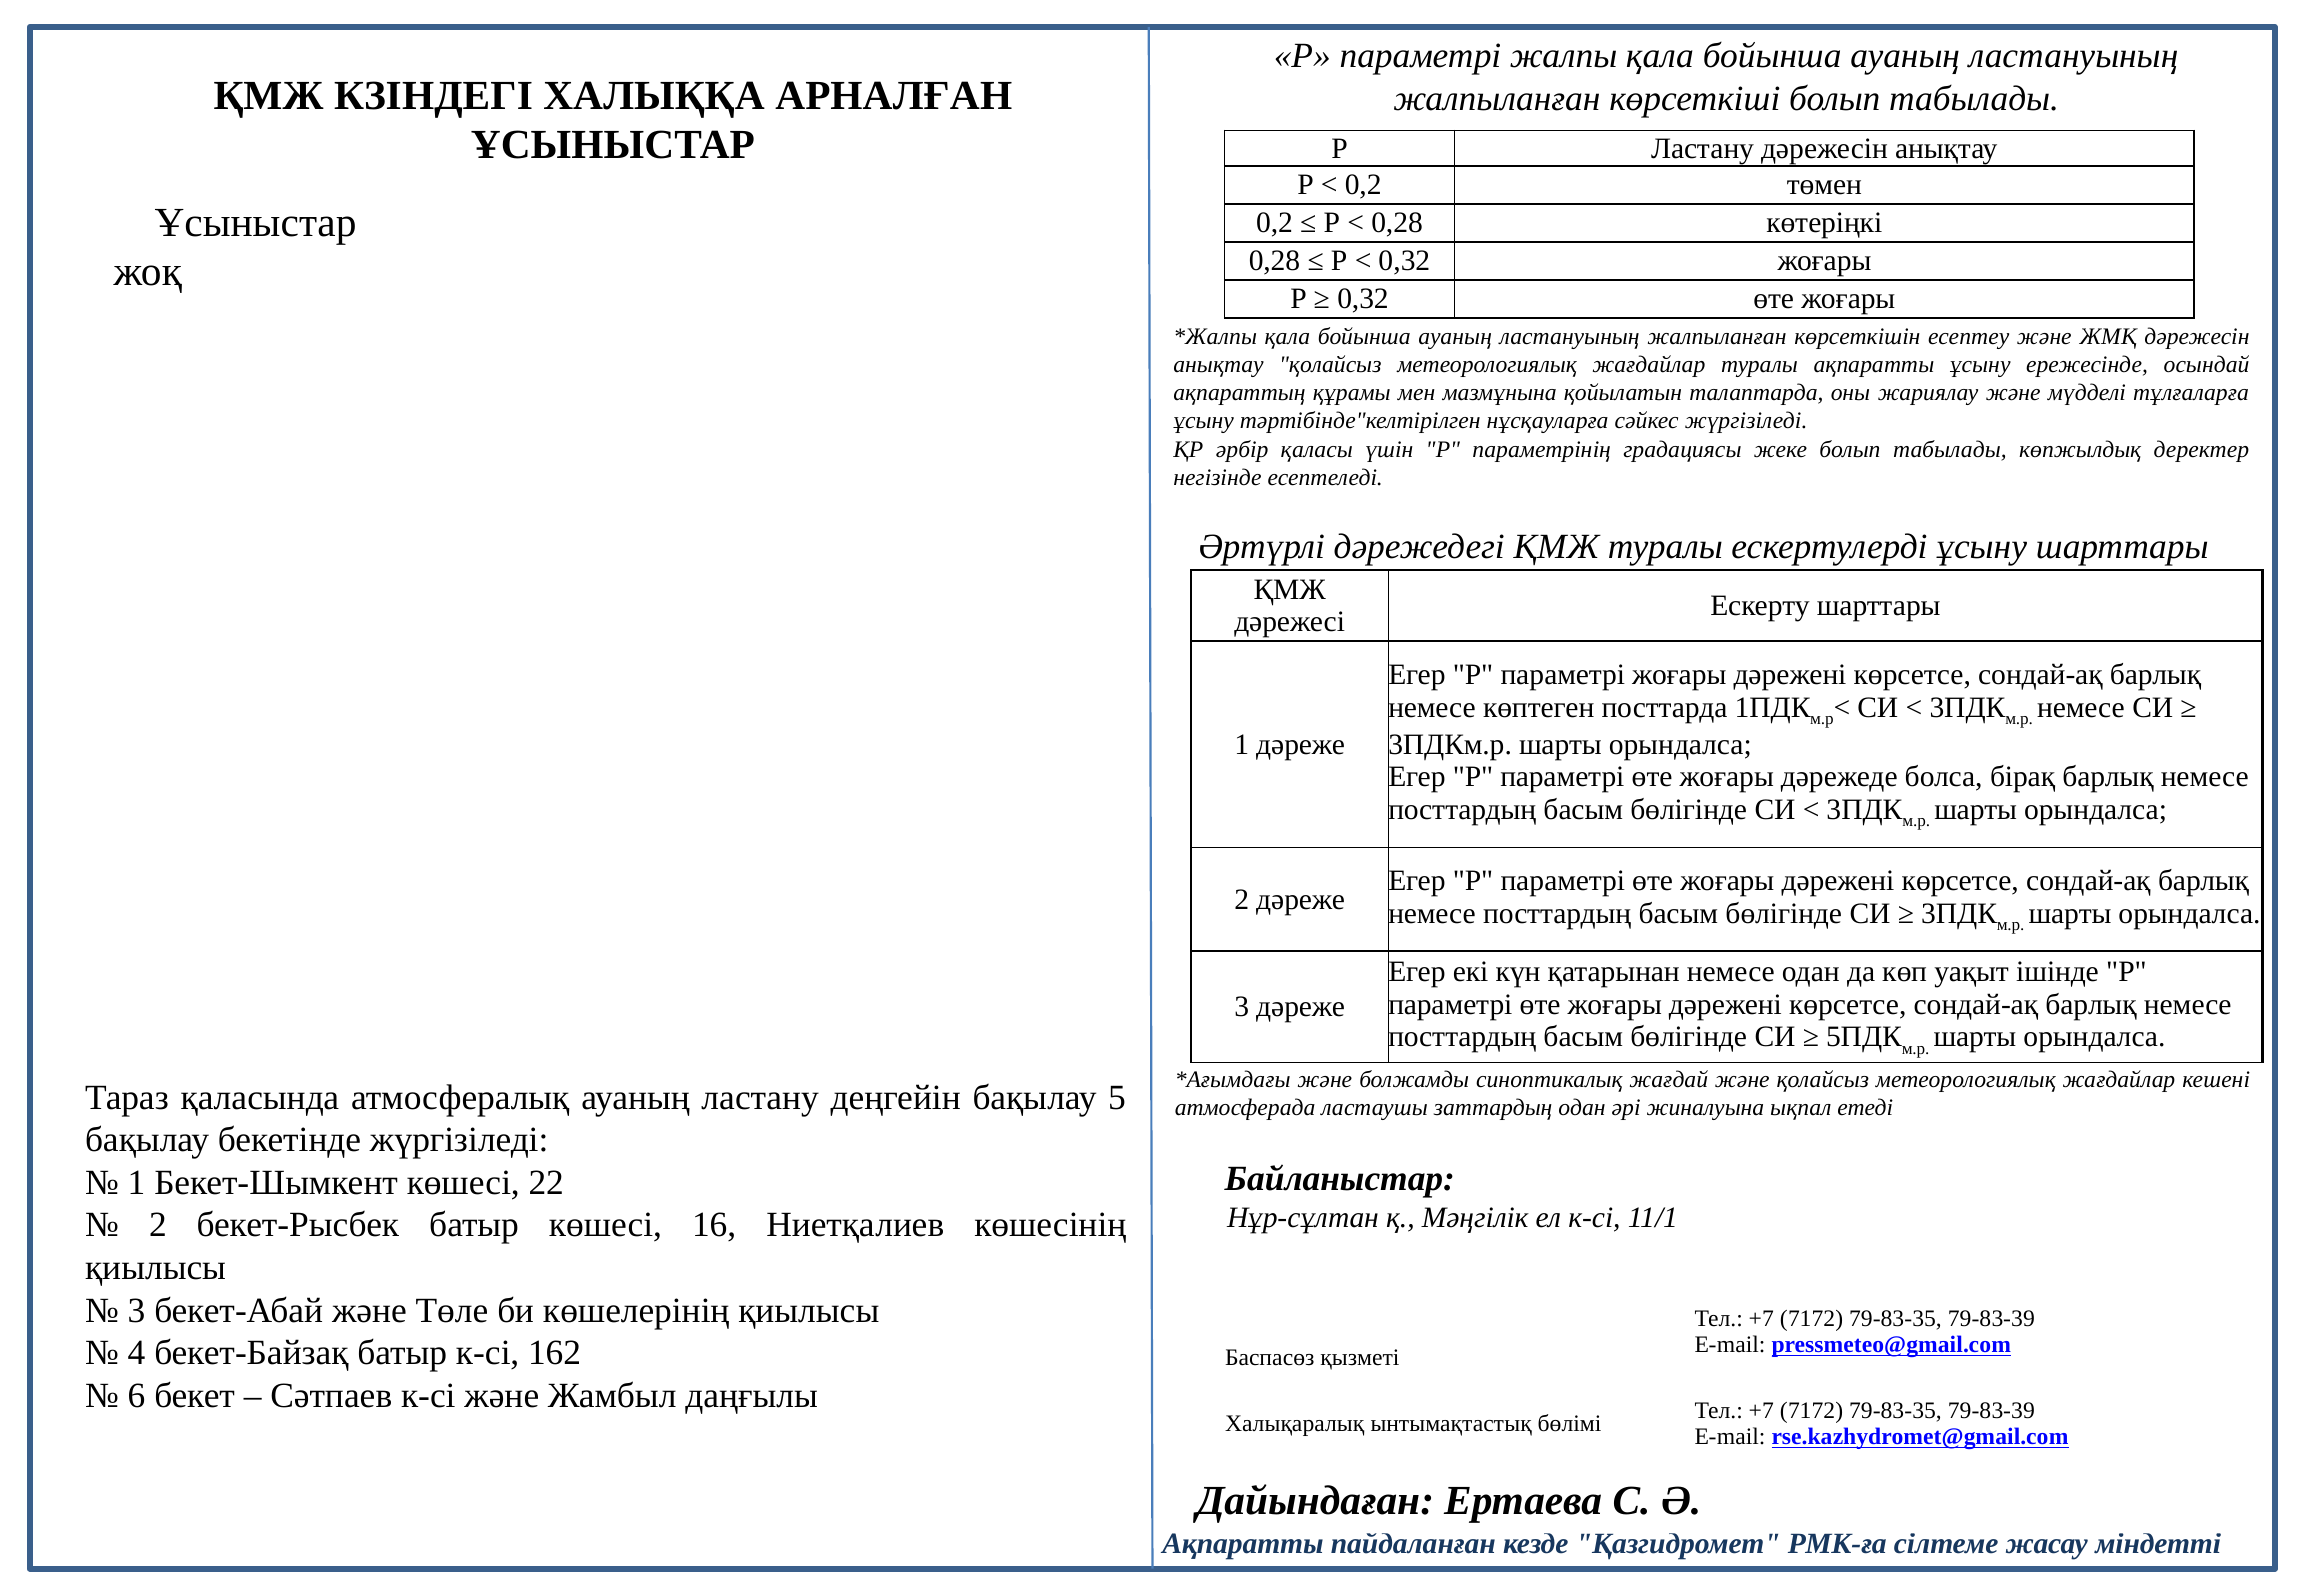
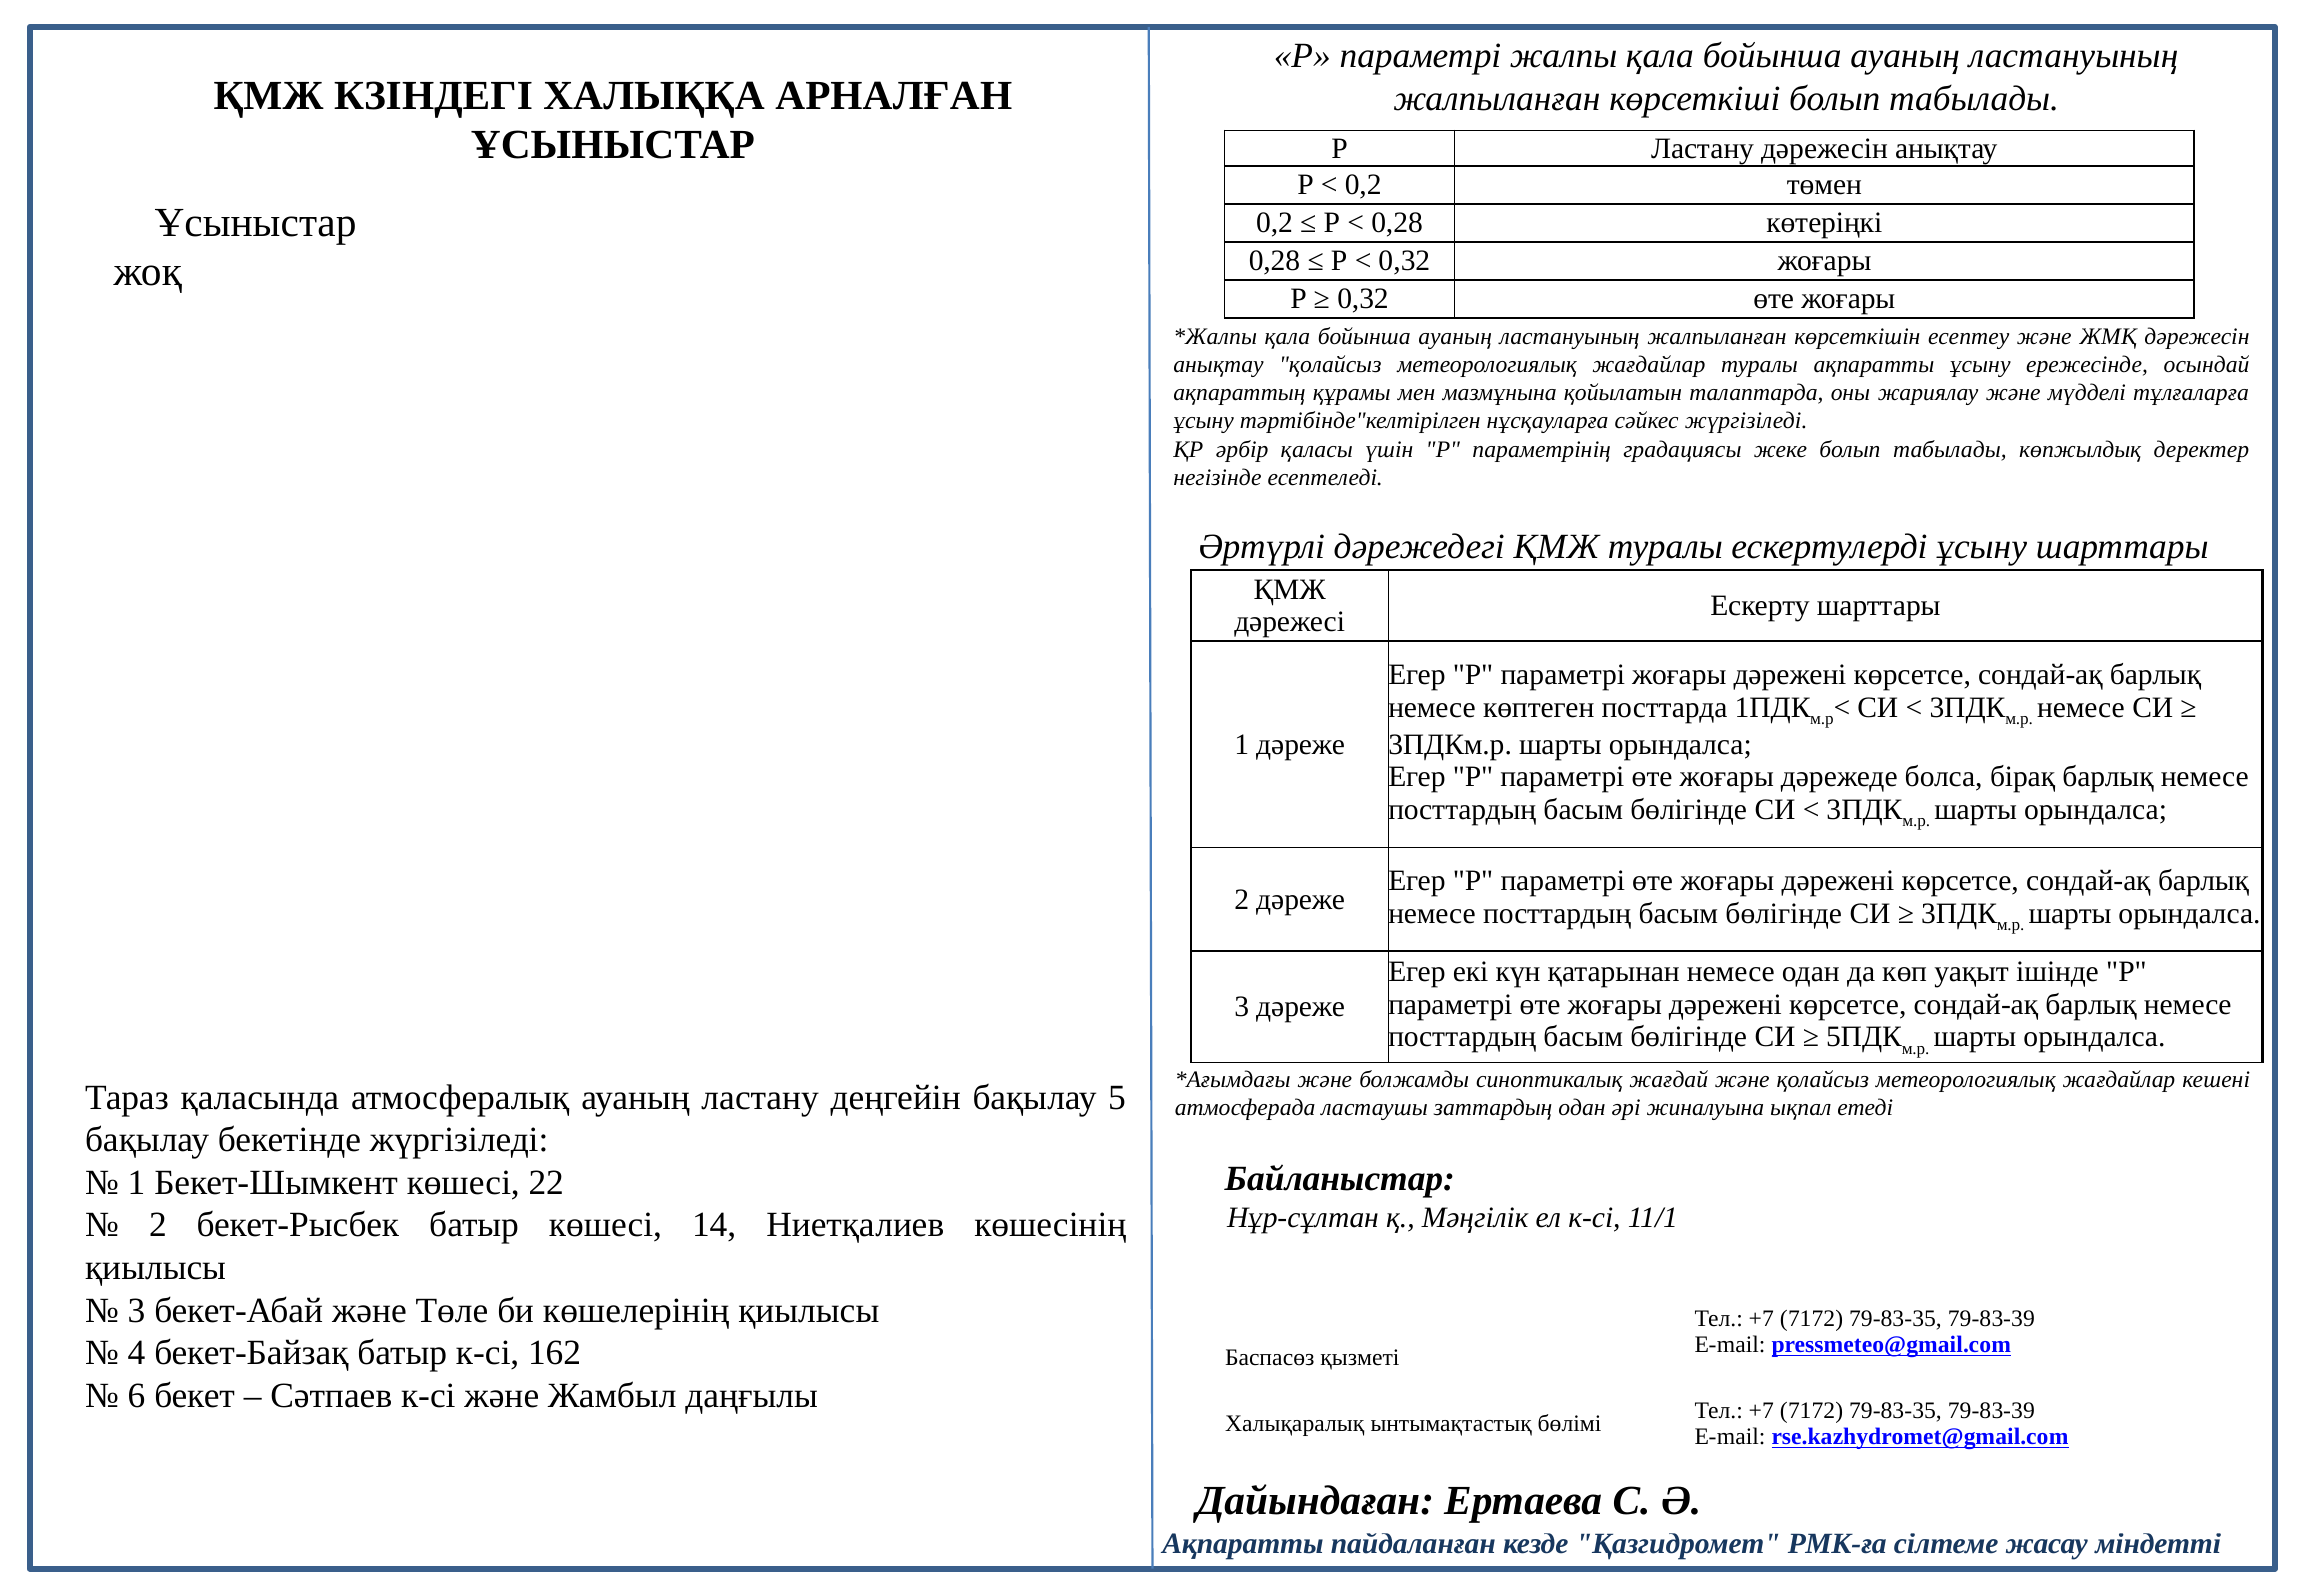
16: 16 -> 14
